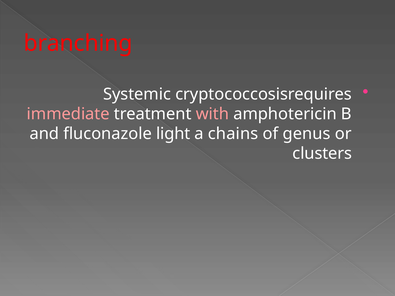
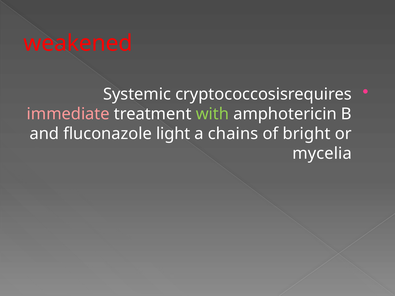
branching: branching -> weakened
with colour: pink -> light green
genus: genus -> bright
clusters: clusters -> mycelia
